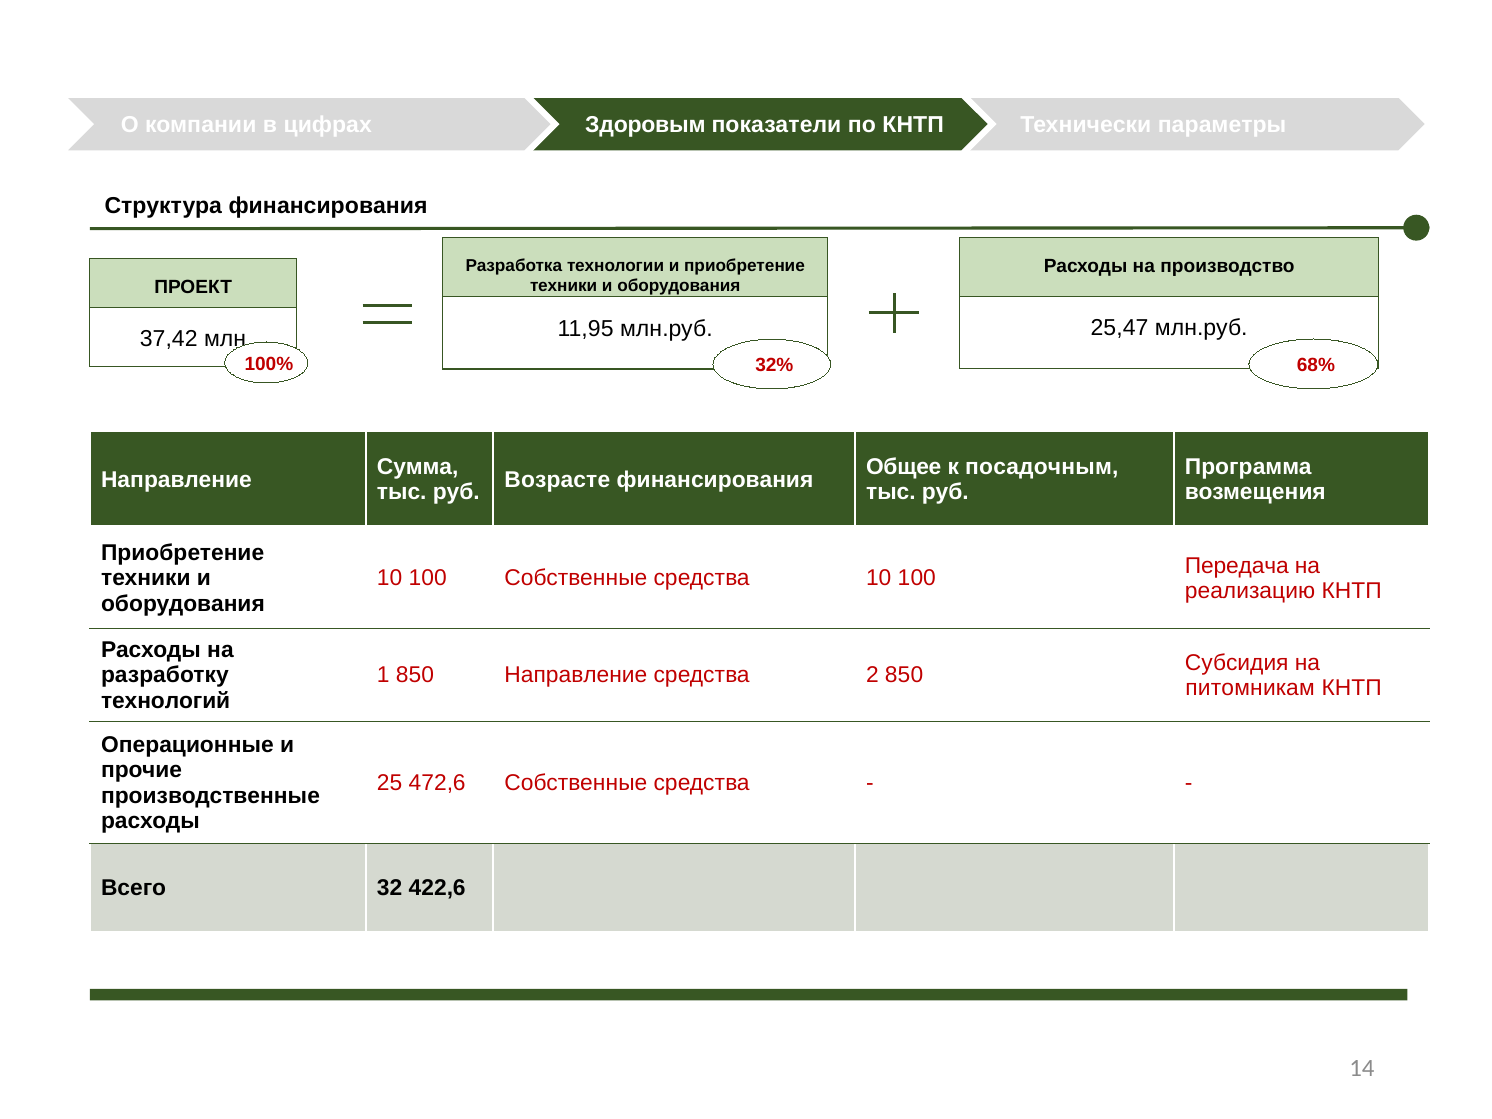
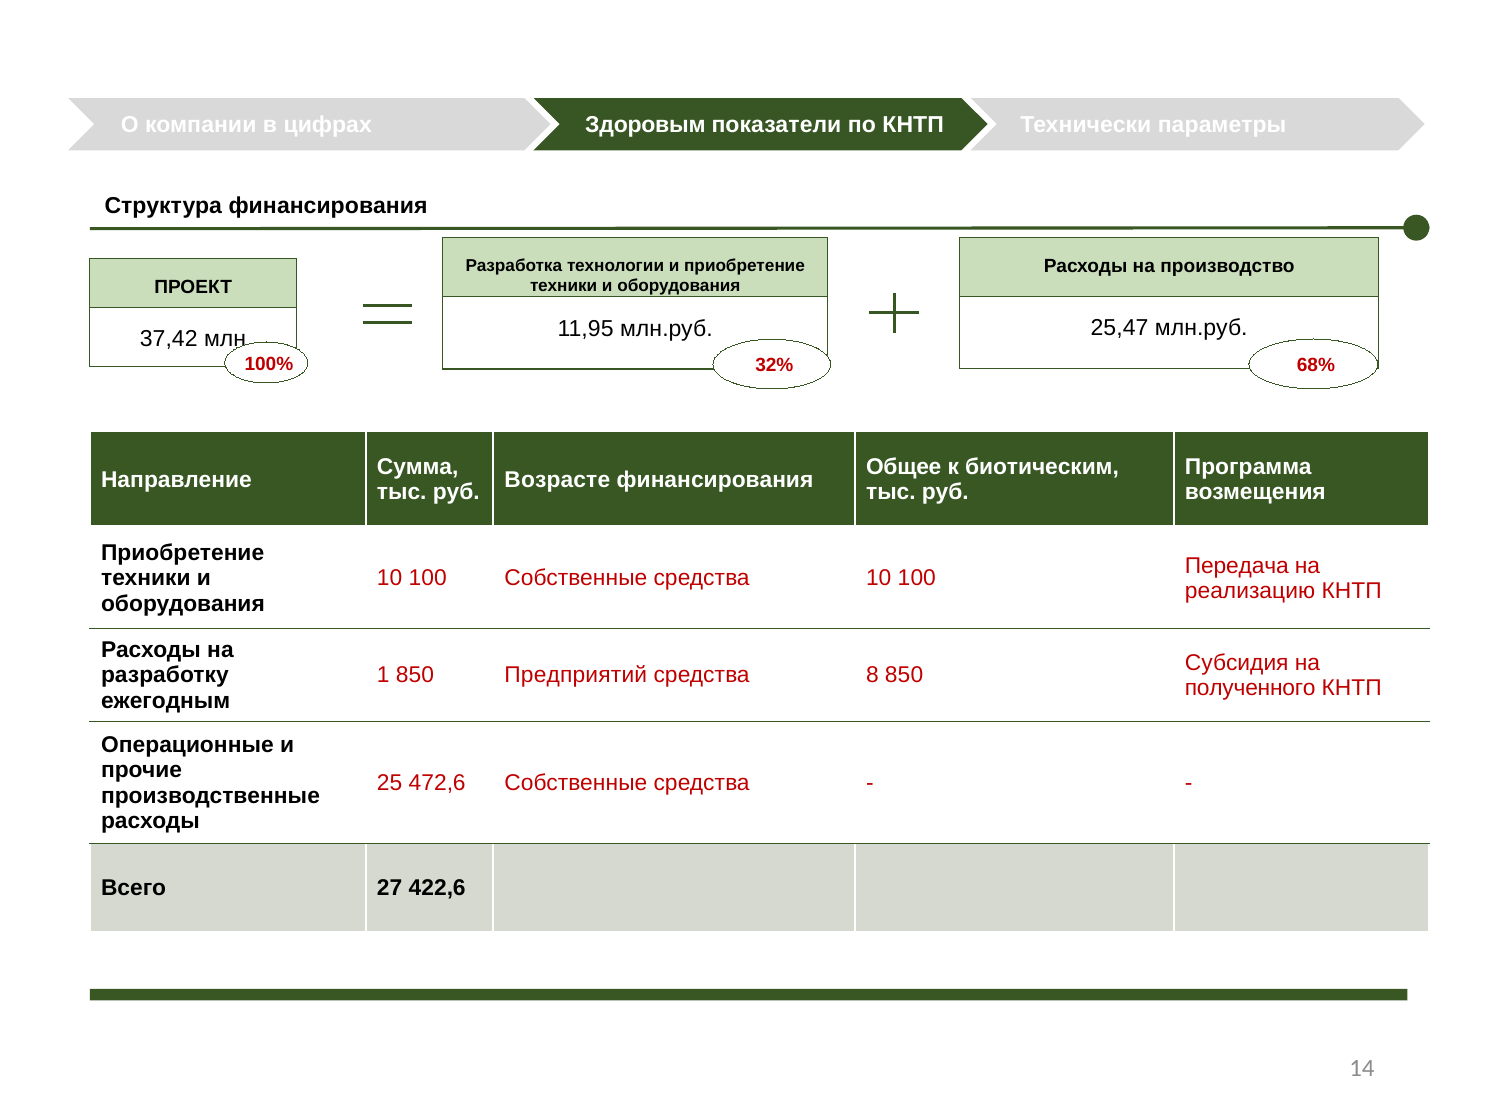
посадочным: посадочным -> биотическим
850 Направление: Направление -> Предприятий
2: 2 -> 8
питомникам: питомникам -> полученного
технологий: технологий -> ежегодным
32: 32 -> 27
